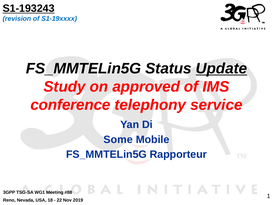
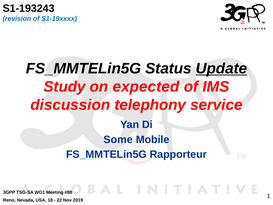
S1-193243 underline: present -> none
approved: approved -> expected
conference: conference -> discussion
